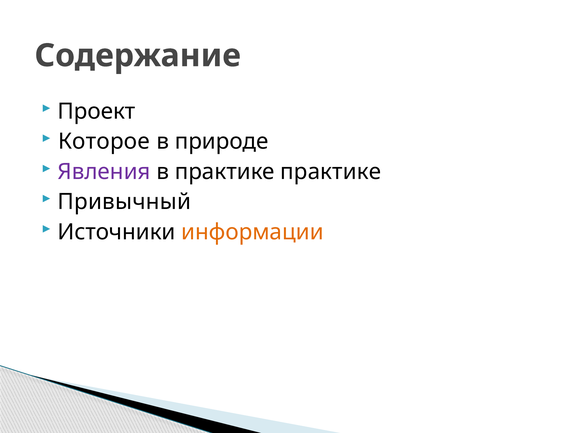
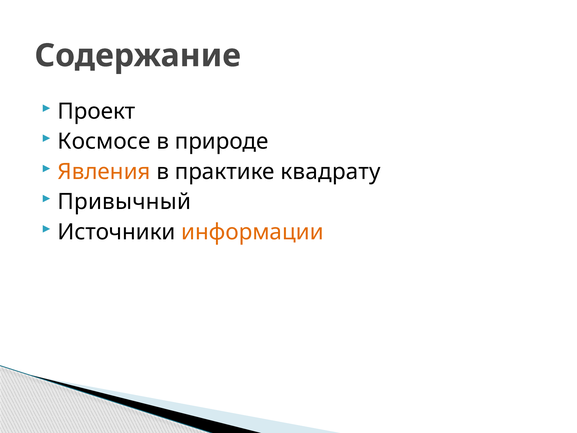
Которое: Которое -> Космосе
Явления colour: purple -> orange
практике практике: практике -> квадрату
